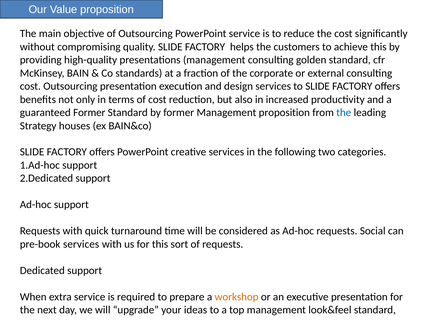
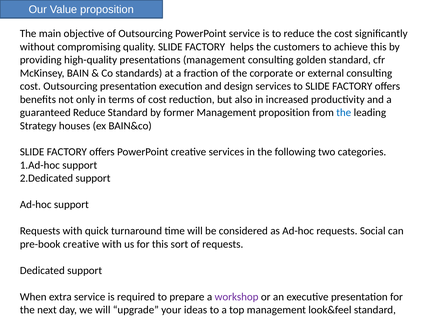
guaranteed Former: Former -> Reduce
pre-book services: services -> creative
workshop colour: orange -> purple
